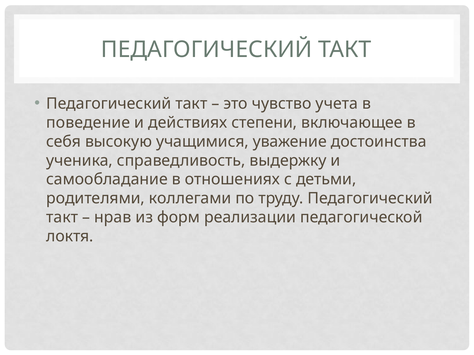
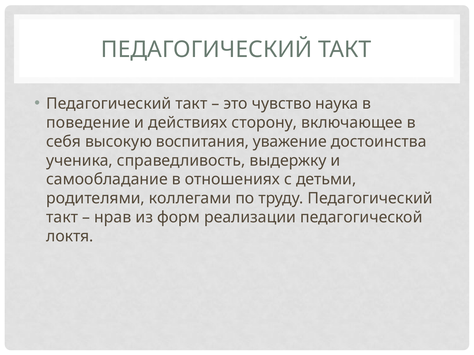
учета: учета -> наука
степени: степени -> сторону
учащимися: учащимися -> воспитания
